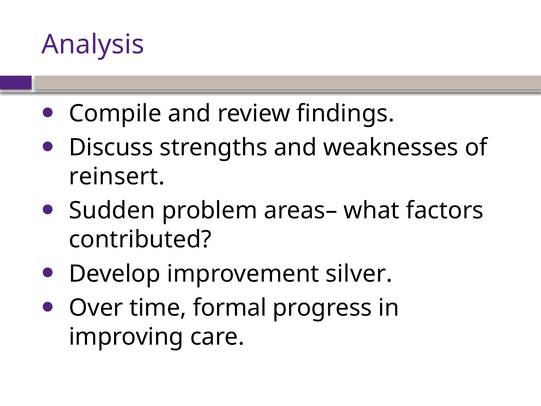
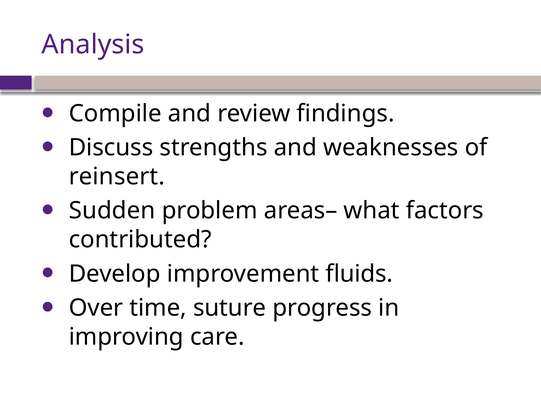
silver: silver -> fluids
formal: formal -> suture
